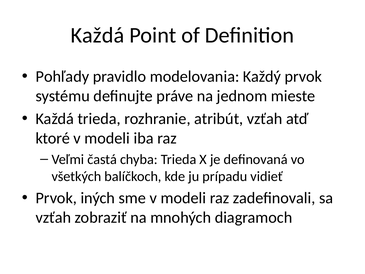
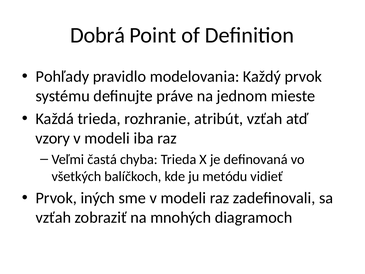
Každá at (97, 35): Každá -> Dobrá
ktoré: ktoré -> vzory
prípadu: prípadu -> metódu
